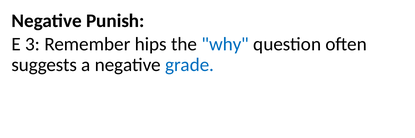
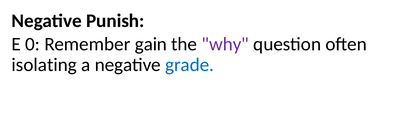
3: 3 -> 0
hips: hips -> gain
why colour: blue -> purple
suggests: suggests -> isolating
